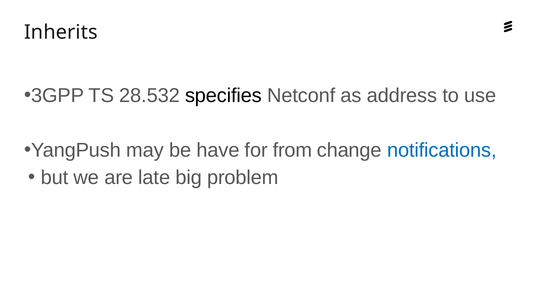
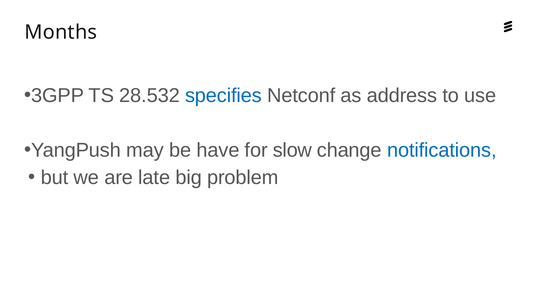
Inherits: Inherits -> Months
specifies colour: black -> blue
from: from -> slow
